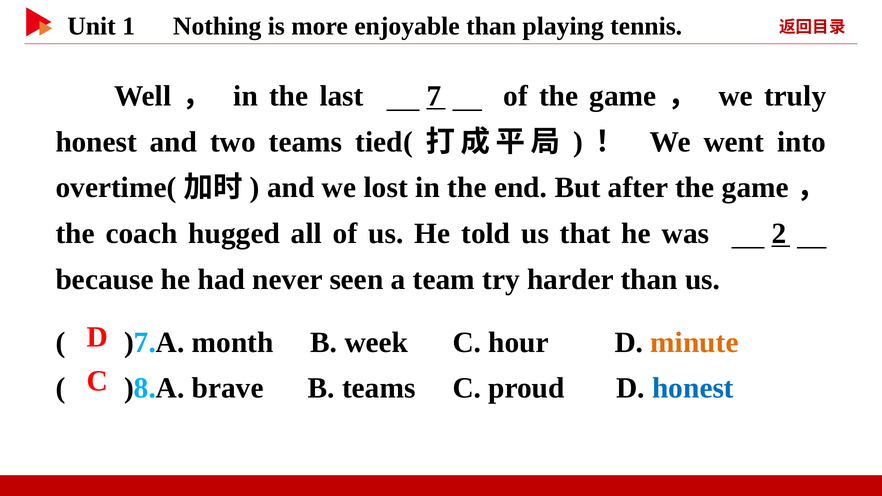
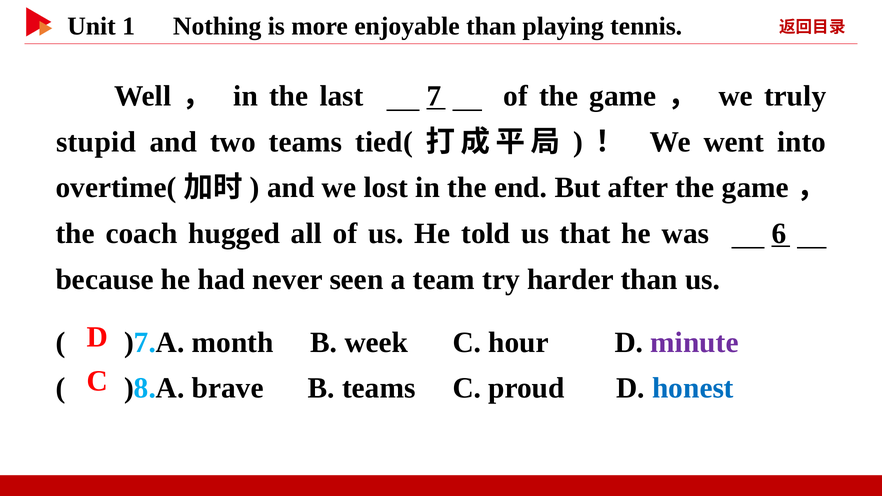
honest at (96, 142): honest -> stupid
2: 2 -> 6
minute colour: orange -> purple
